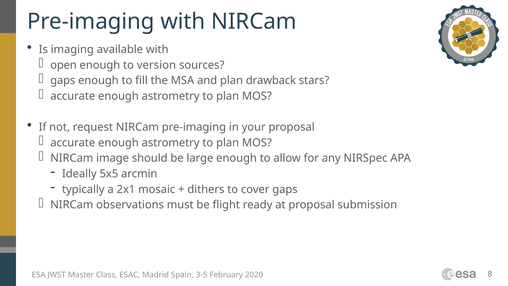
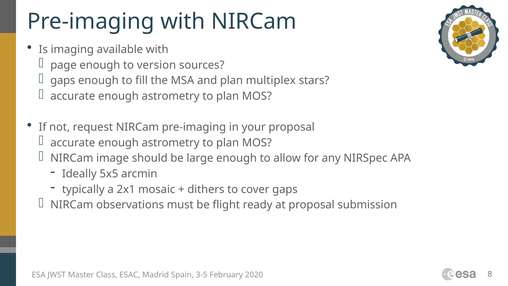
open: open -> page
drawback: drawback -> multiplex
